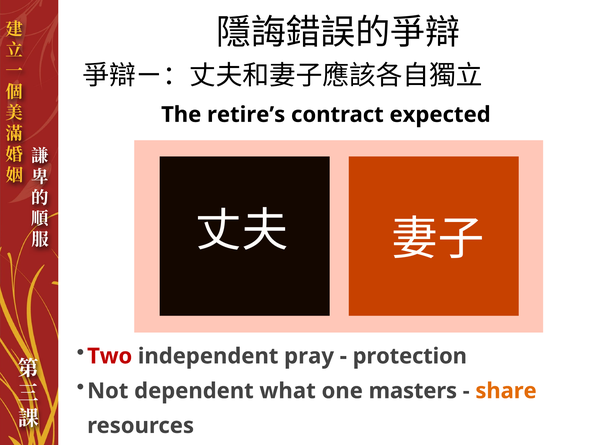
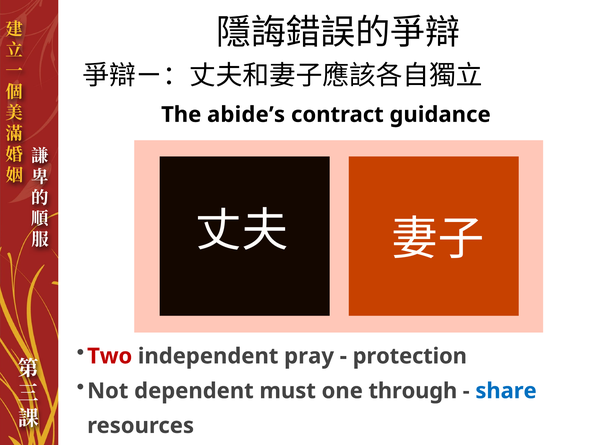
retire’s: retire’s -> abide’s
expected: expected -> guidance
what: what -> must
masters: masters -> through
share colour: orange -> blue
